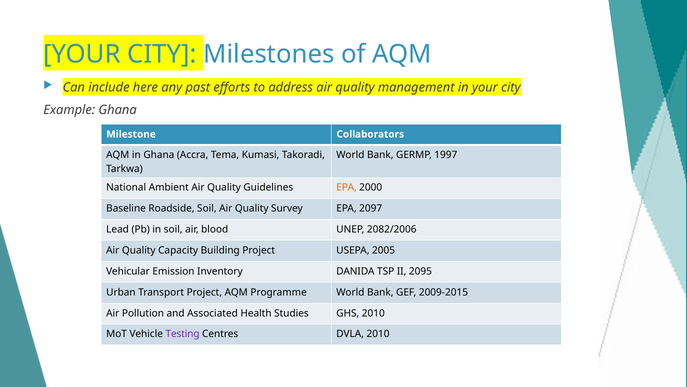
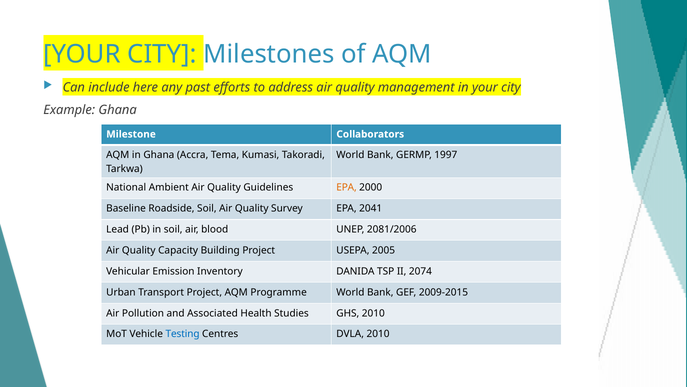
2097: 2097 -> 2041
2082/2006: 2082/2006 -> 2081/2006
2095: 2095 -> 2074
Testing colour: purple -> blue
